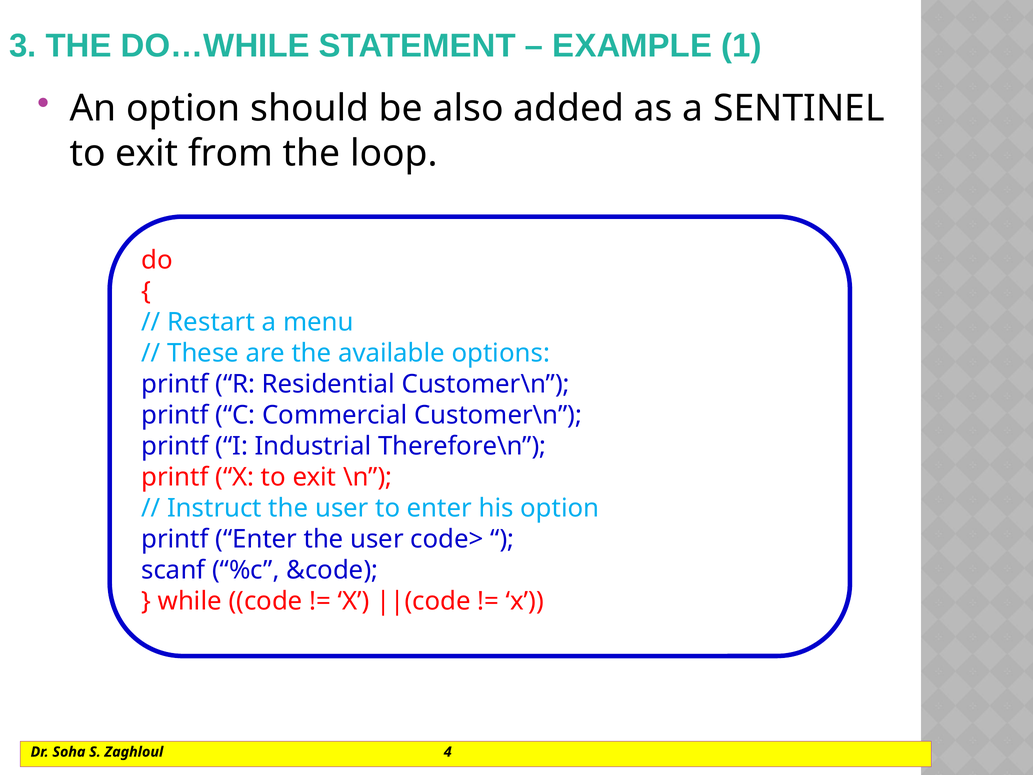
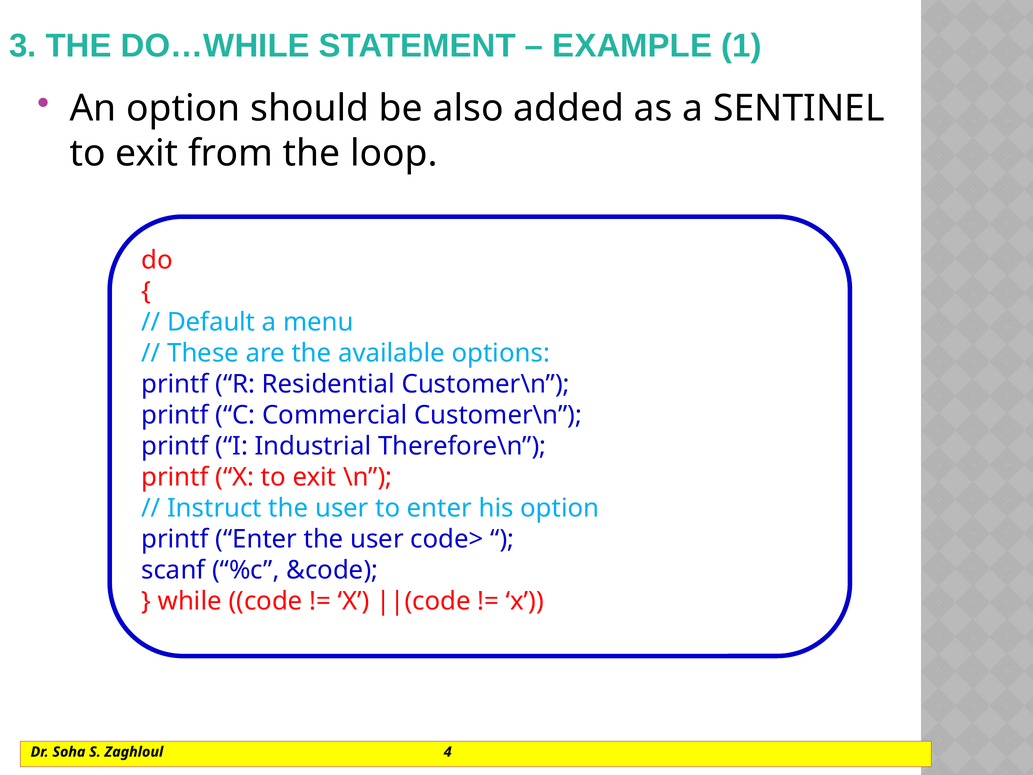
Restart: Restart -> Default
